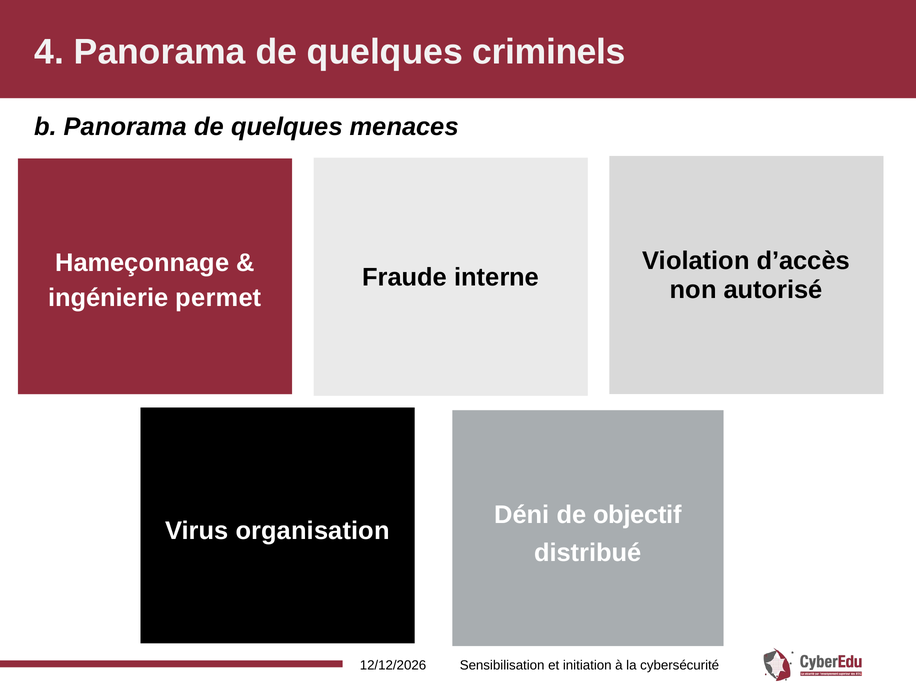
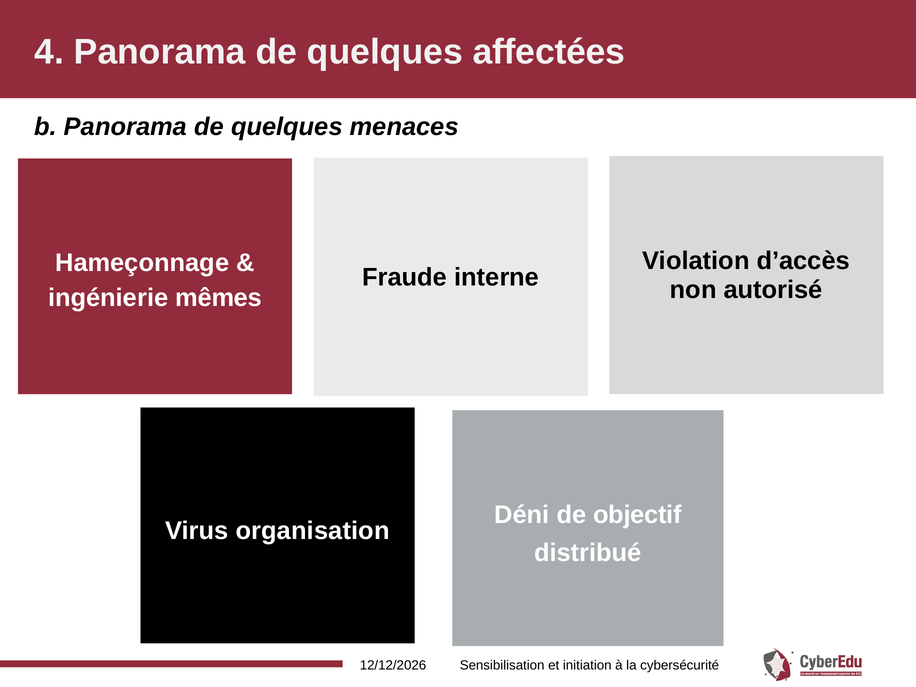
criminels: criminels -> affectées
permet: permet -> mêmes
